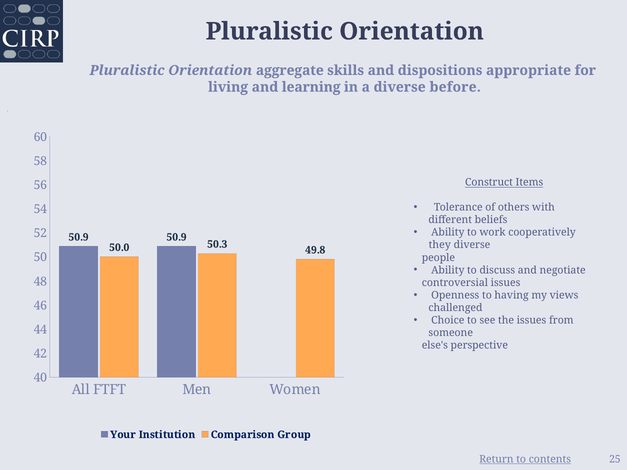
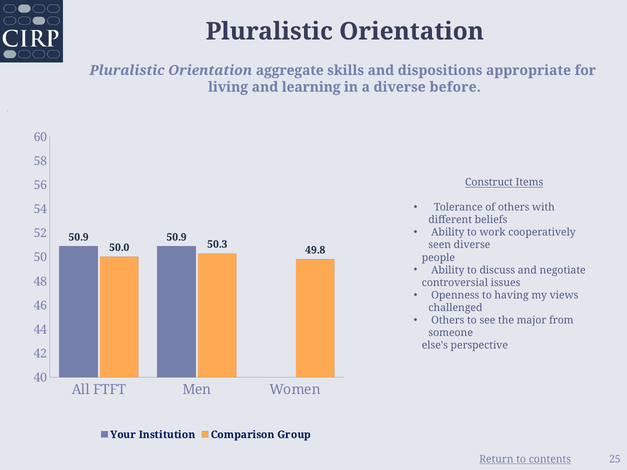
they: they -> seen
Choice at (448, 320): Choice -> Others
the issues: issues -> major
